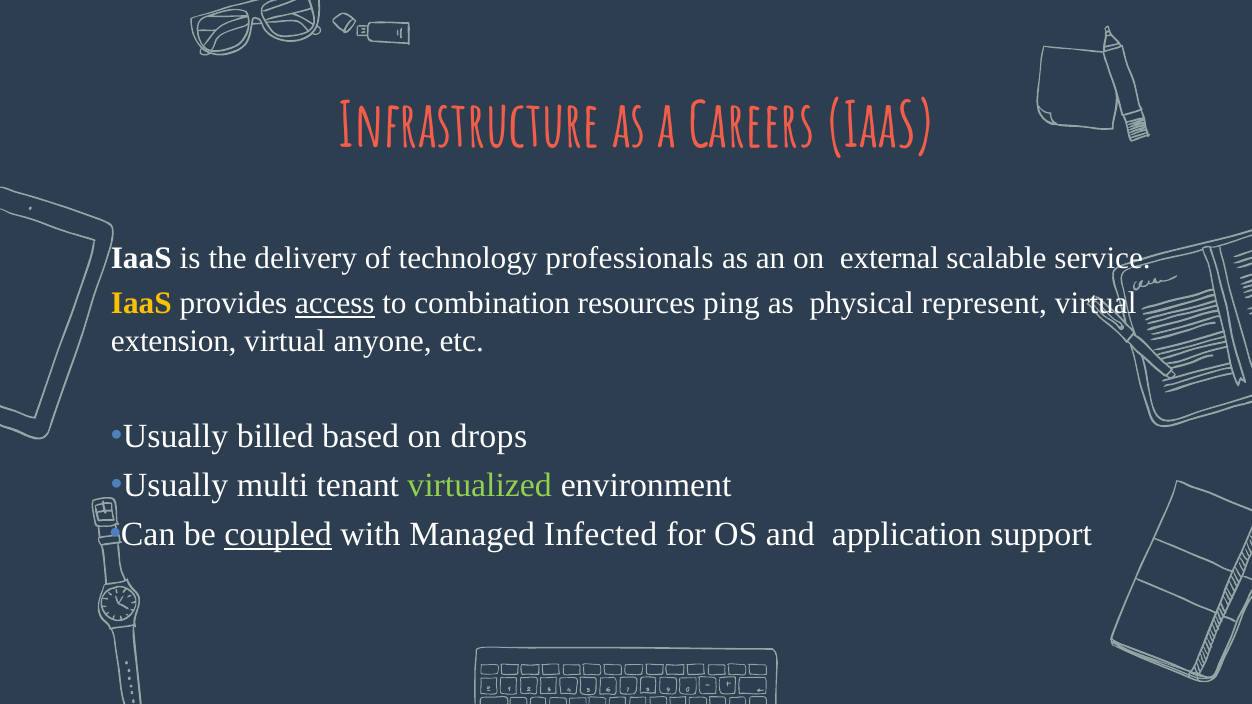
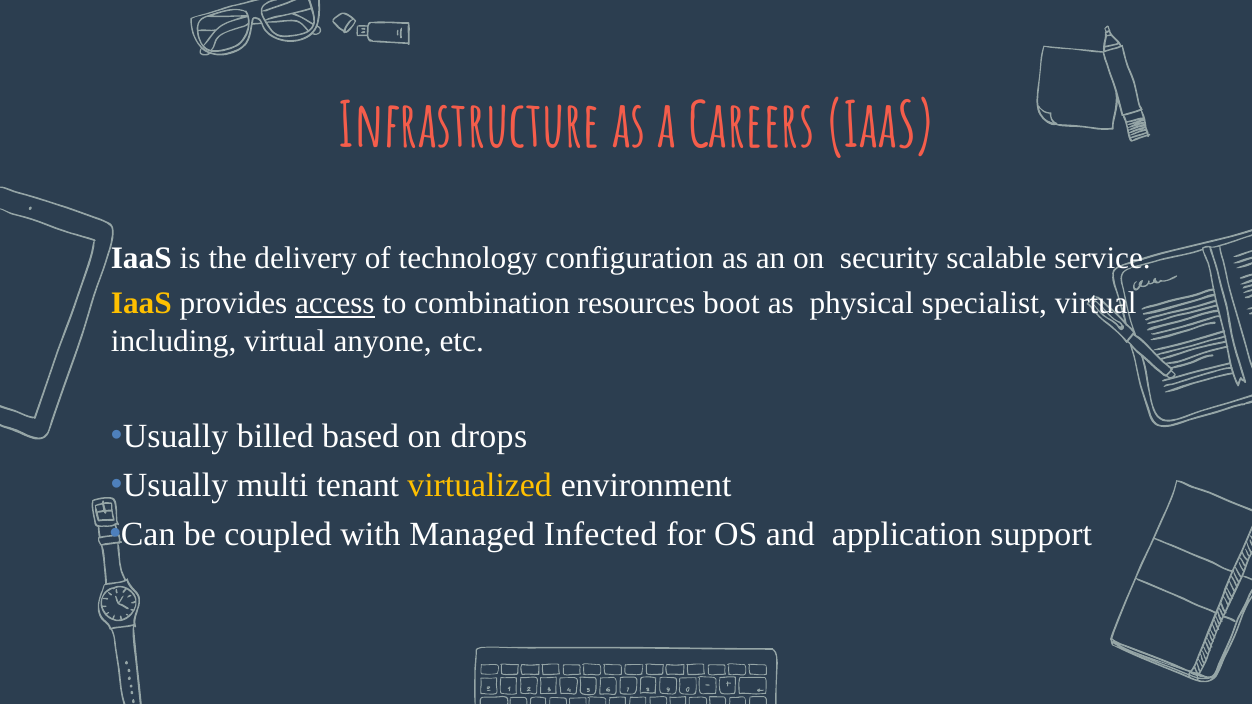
professionals: professionals -> configuration
external: external -> security
ping: ping -> boot
represent: represent -> specialist
extension: extension -> including
virtualized colour: light green -> yellow
coupled underline: present -> none
